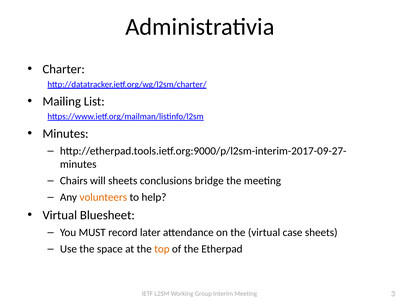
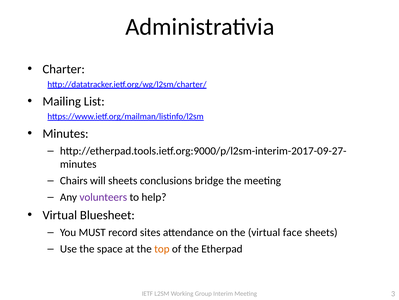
volunteers colour: orange -> purple
later: later -> sites
case: case -> face
